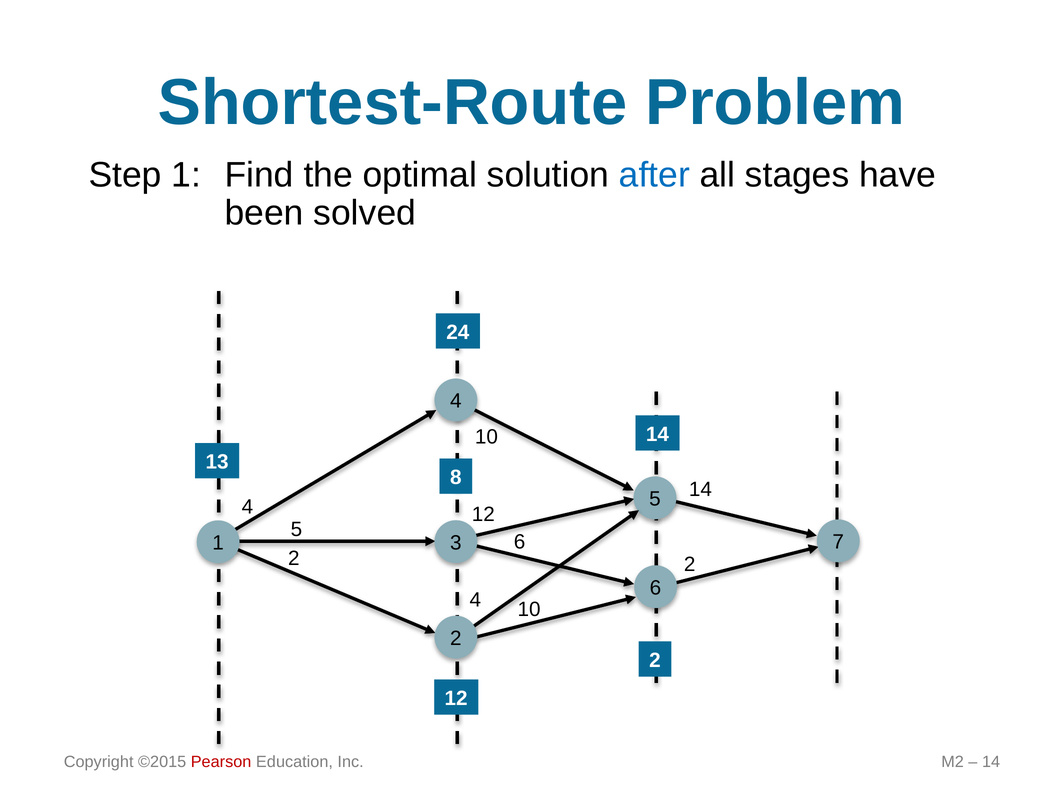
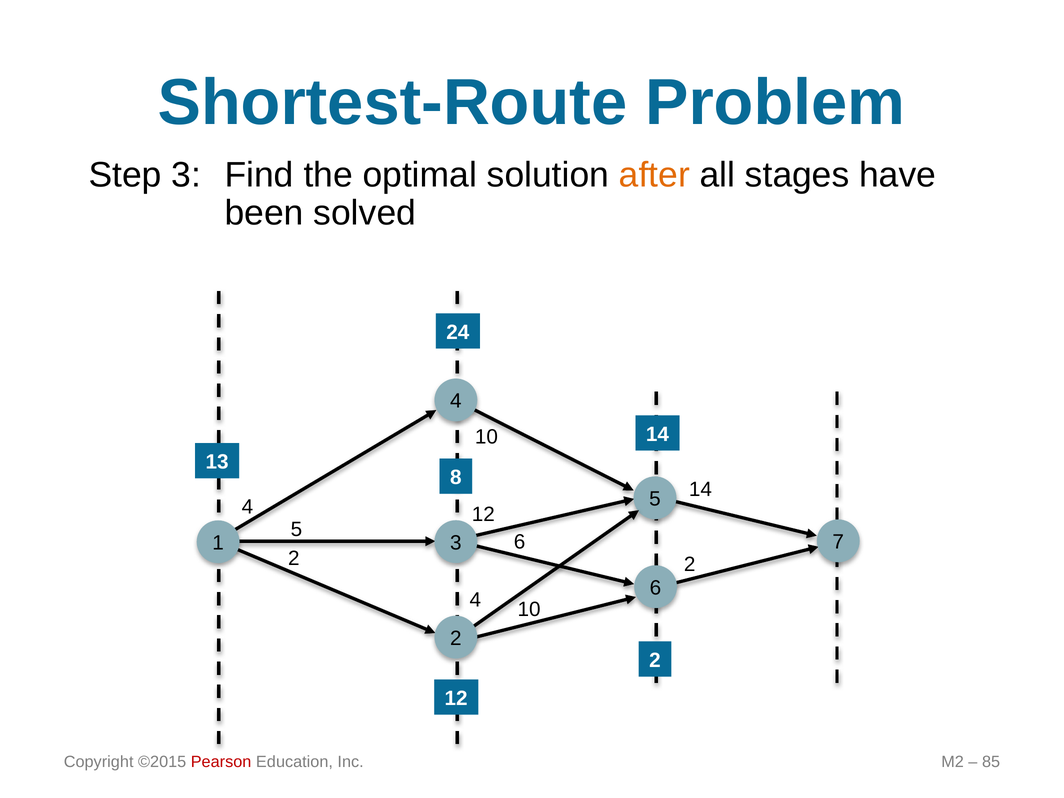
Step 1: 1 -> 3
after colour: blue -> orange
14 at (991, 762): 14 -> 85
